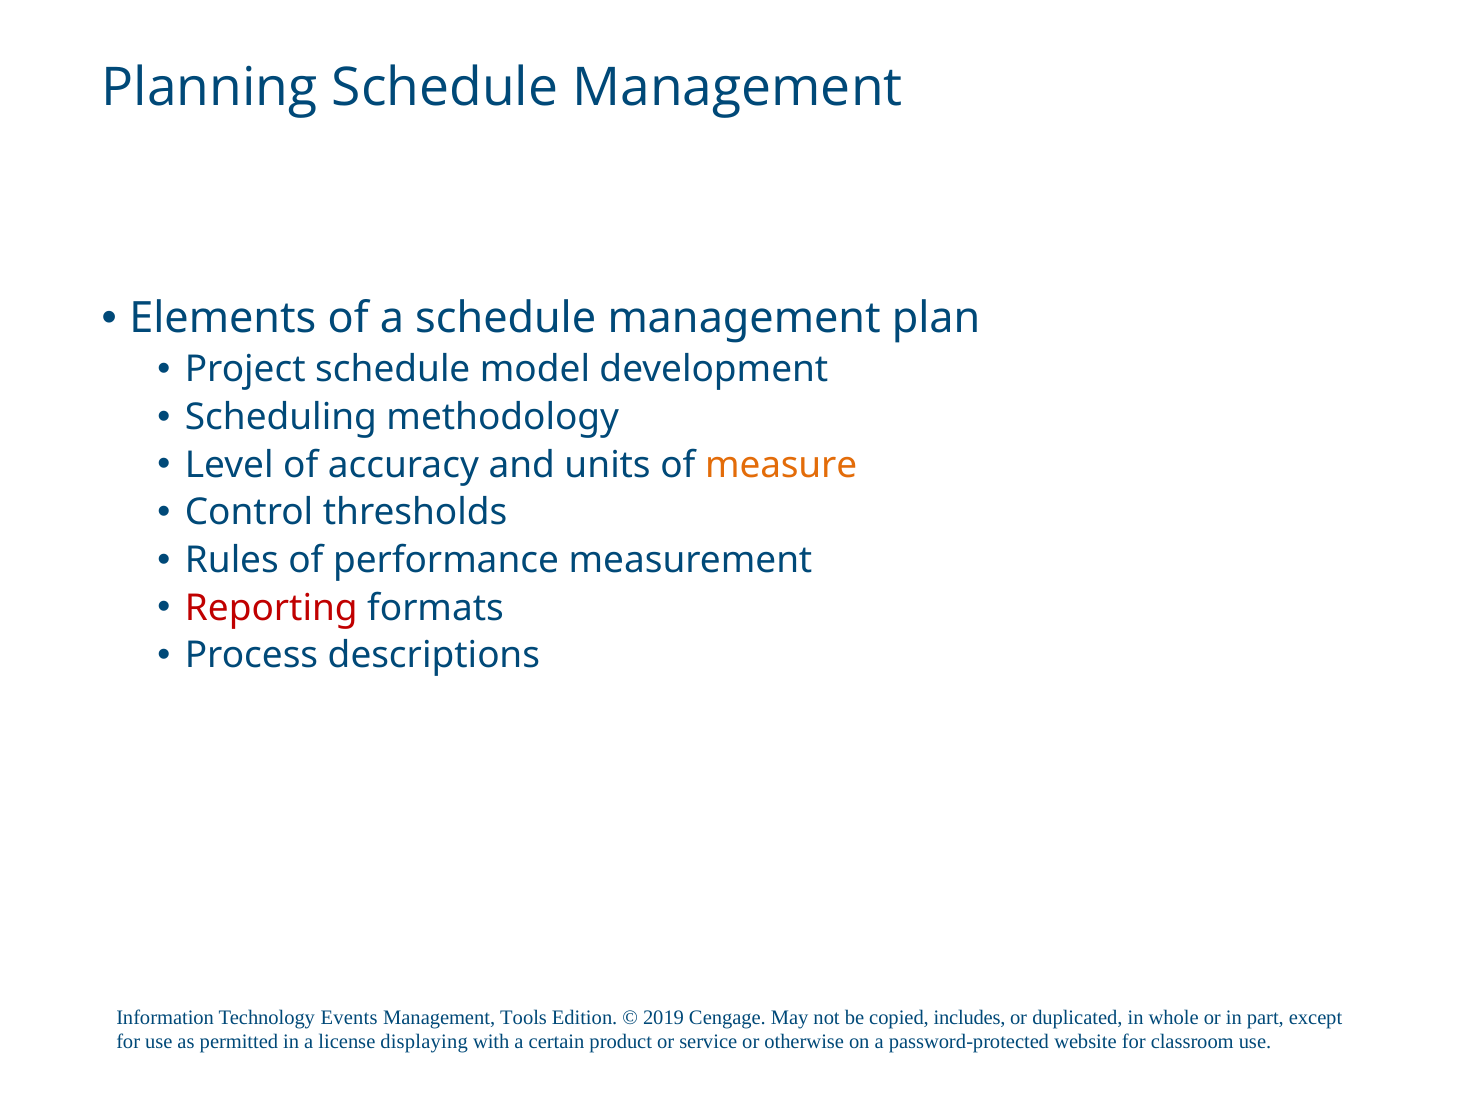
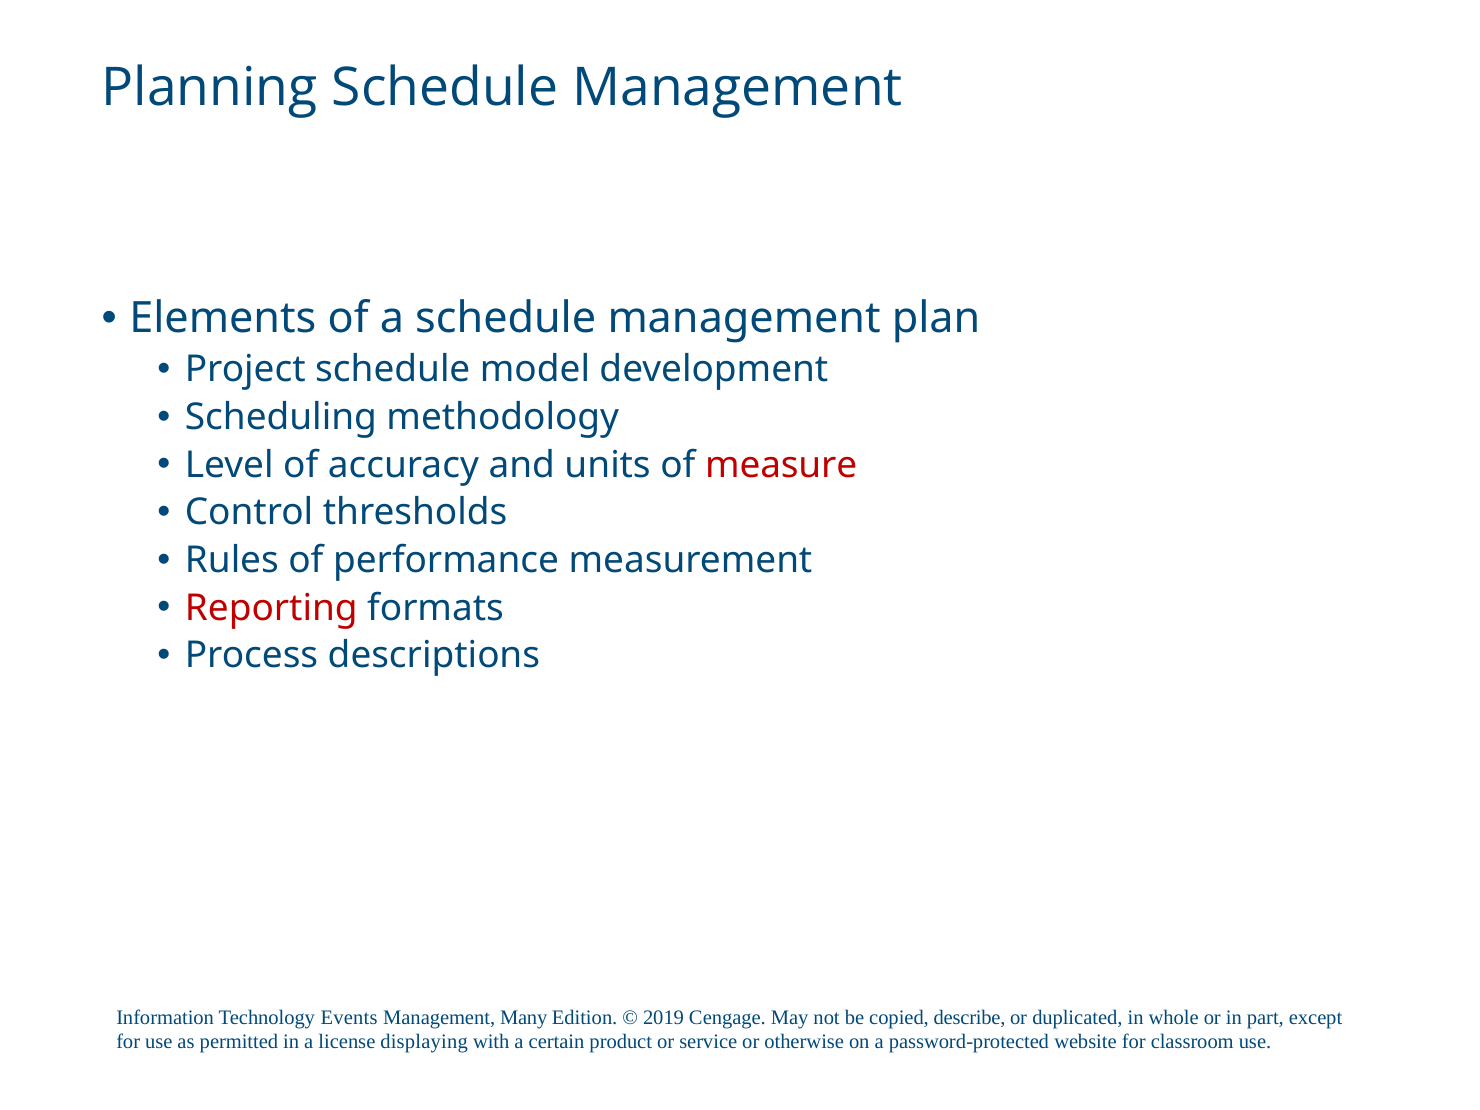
measure colour: orange -> red
Tools: Tools -> Many
includes: includes -> describe
